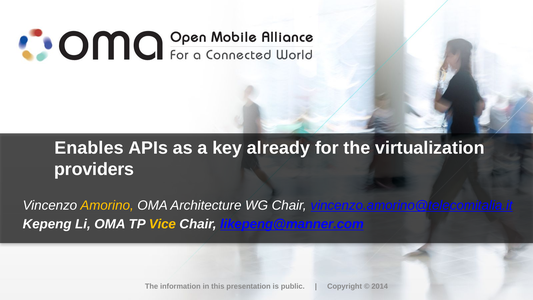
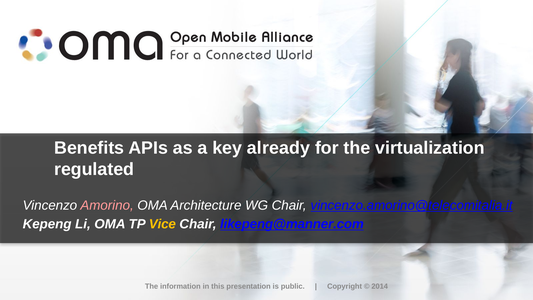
Enables: Enables -> Benefits
providers: providers -> regulated
Amorino colour: yellow -> pink
